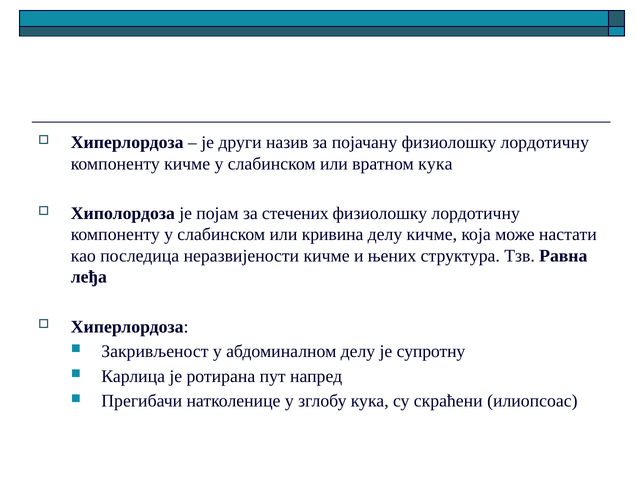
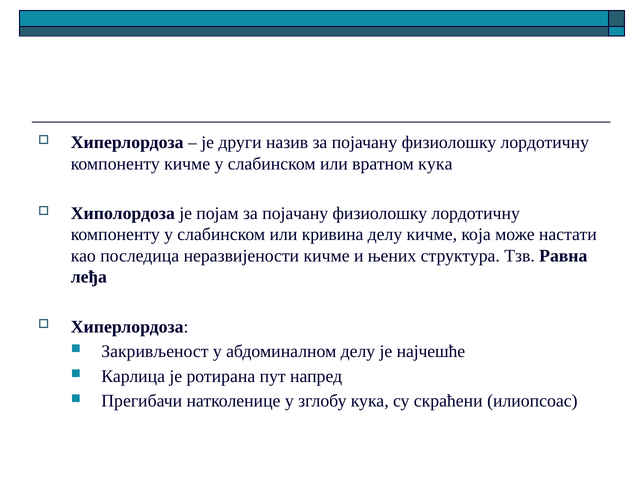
појам за стечених: стечених -> појачану
супротну: супротну -> најчешће
